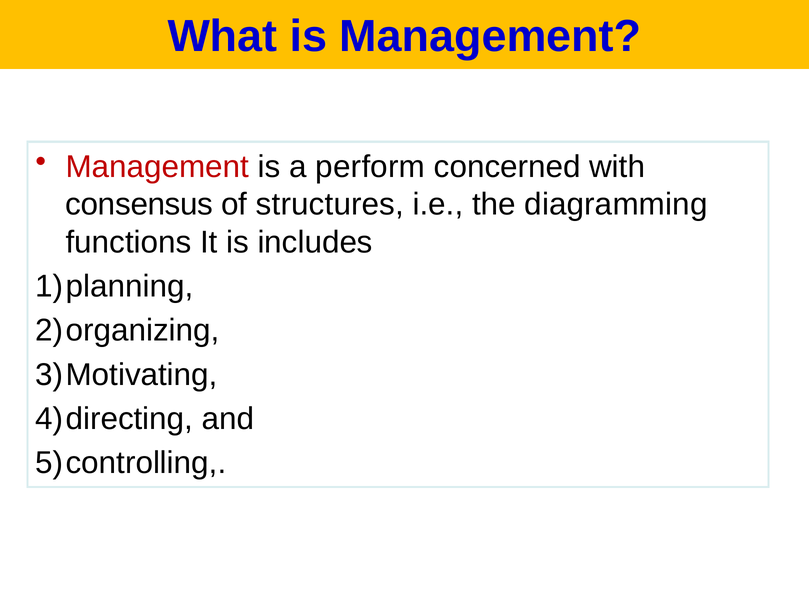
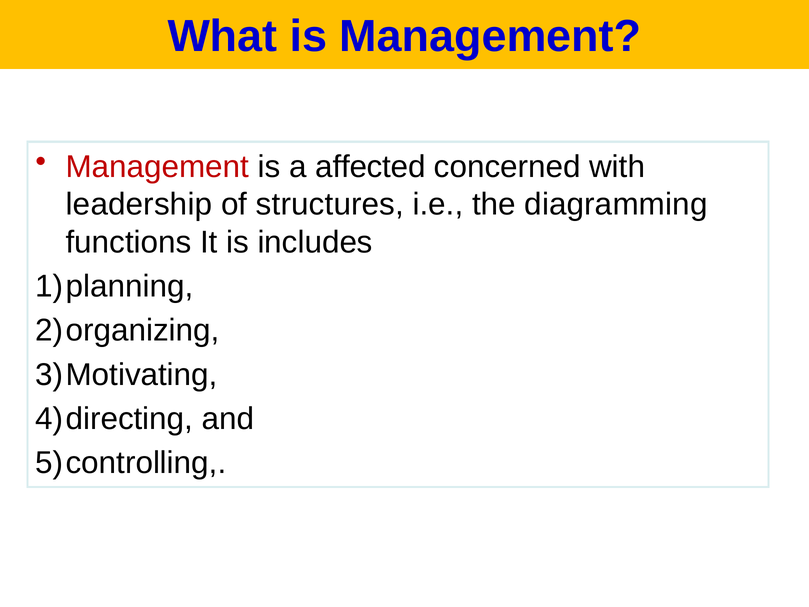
perform: perform -> affected
consensus: consensus -> leadership
